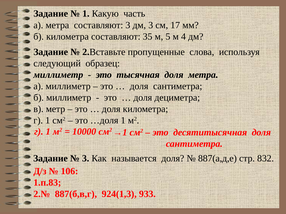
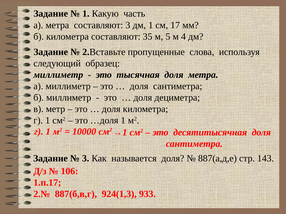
дм 3: 3 -> 1
832: 832 -> 143
1.п.83: 1.п.83 -> 1.п.17
